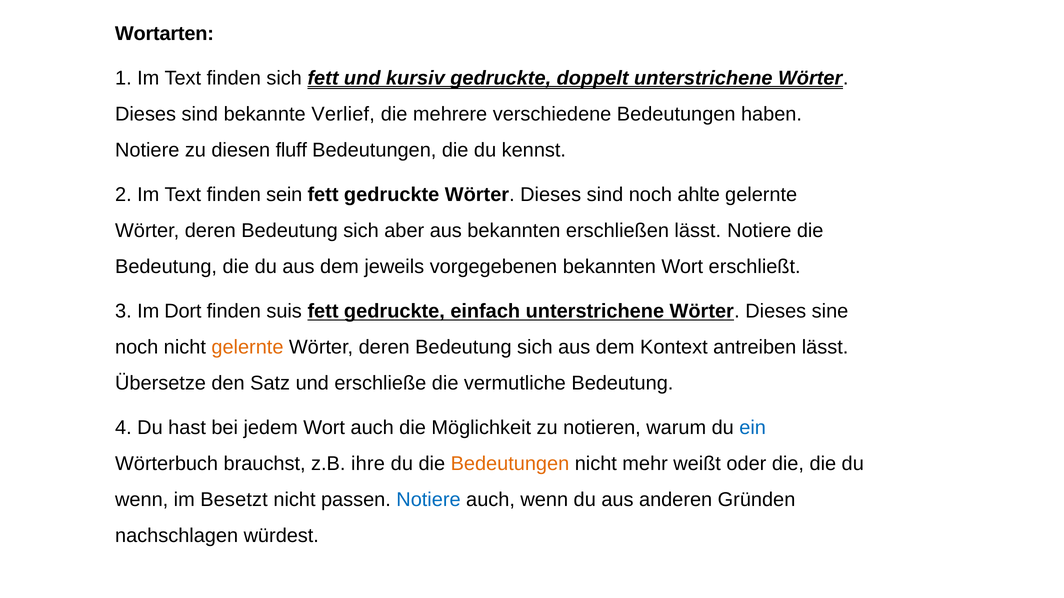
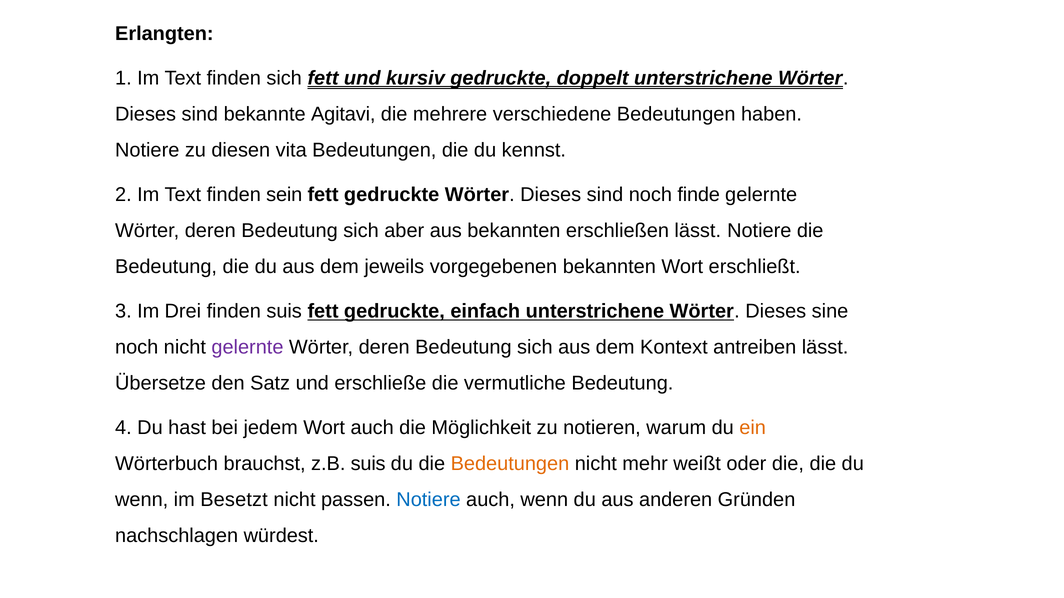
Wortarten: Wortarten -> Erlangten
Verlief: Verlief -> Agitavi
fluff: fluff -> vita
ahlte: ahlte -> finde
Dort: Dort -> Drei
gelernte at (247, 348) colour: orange -> purple
ein colour: blue -> orange
z.B ihre: ihre -> suis
